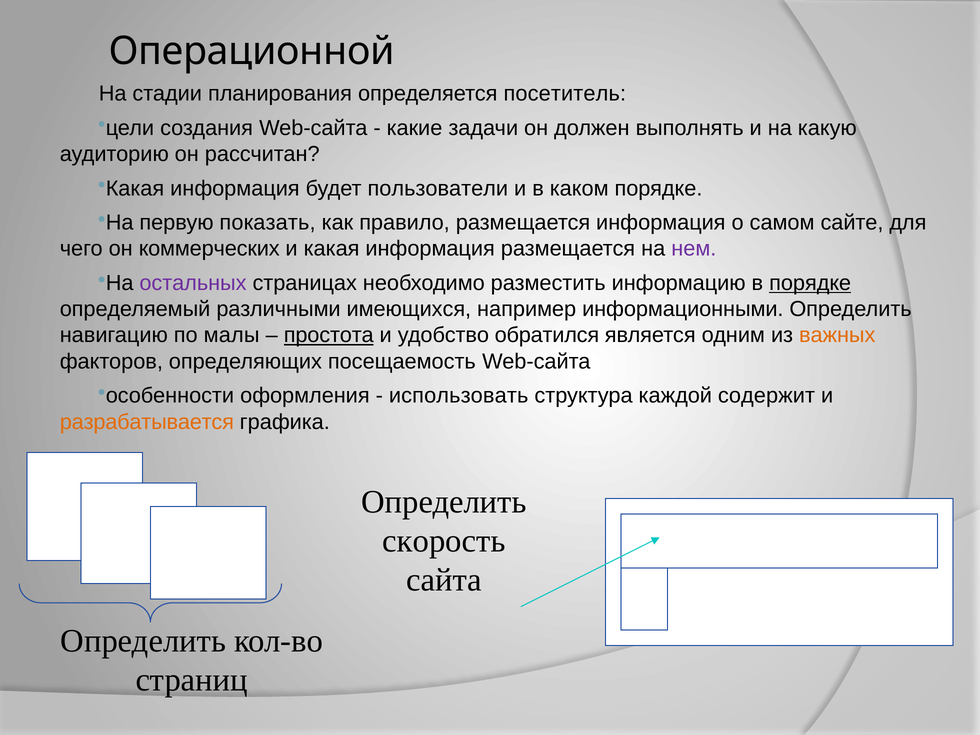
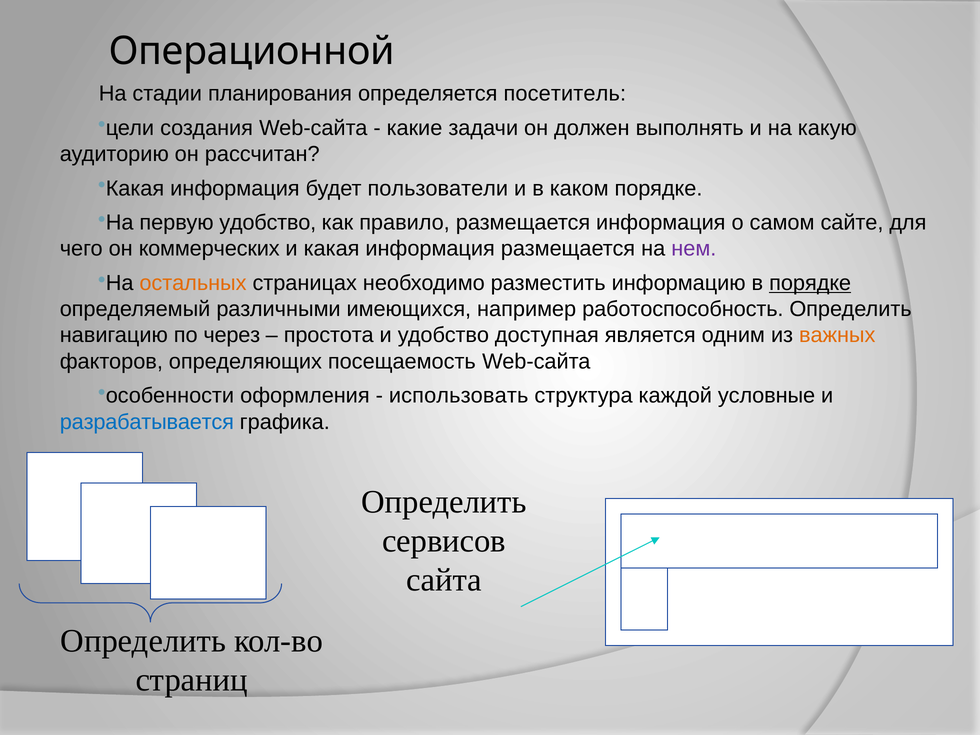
первую показать: показать -> удобство
остальных colour: purple -> orange
информационными: информационными -> работоспособность
малы: малы -> через
простота underline: present -> none
обратился: обратился -> доступная
содержит: содержит -> условные
разрабатывается colour: orange -> blue
скорость: скорость -> сервисов
